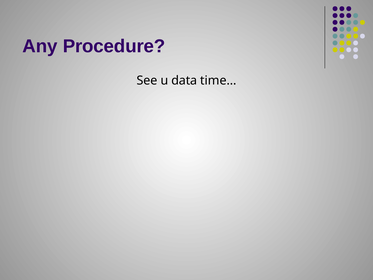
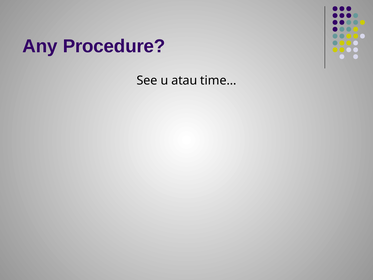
data: data -> atau
